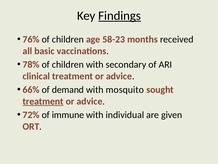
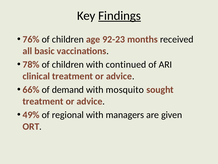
58-23: 58-23 -> 92-23
secondary: secondary -> continued
treatment at (43, 101) underline: present -> none
72%: 72% -> 49%
immune: immune -> regional
individual: individual -> managers
